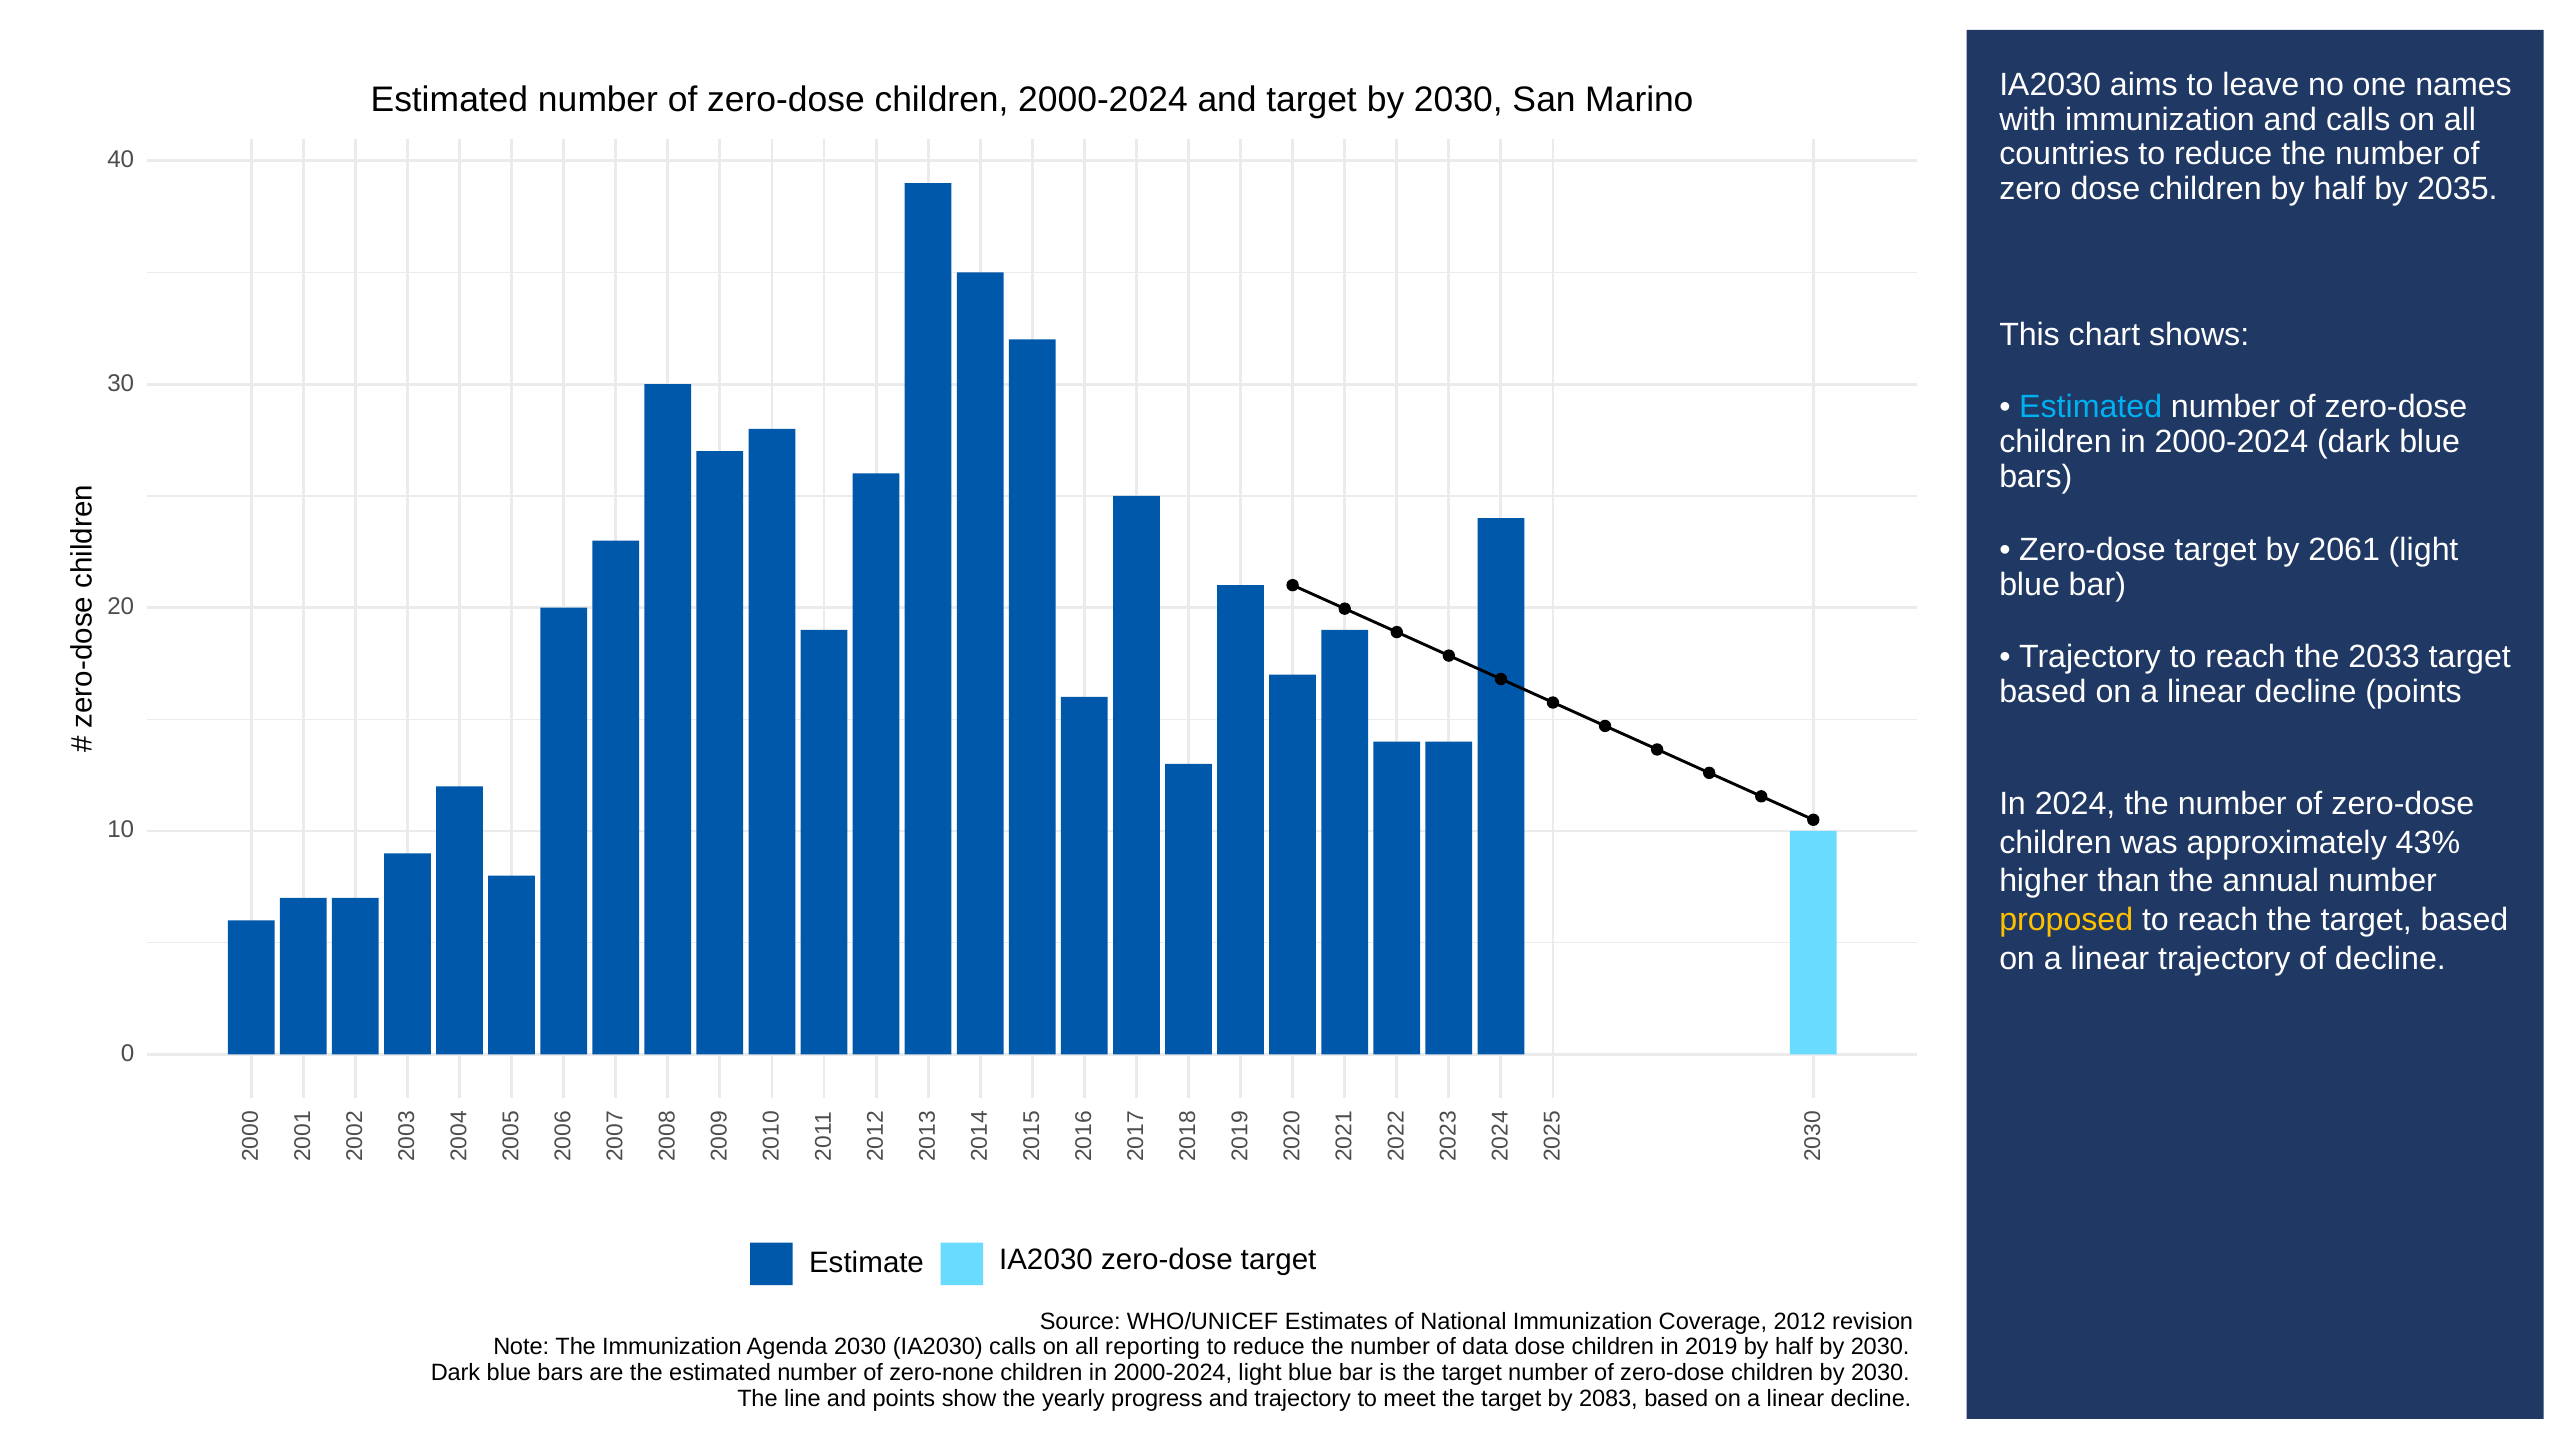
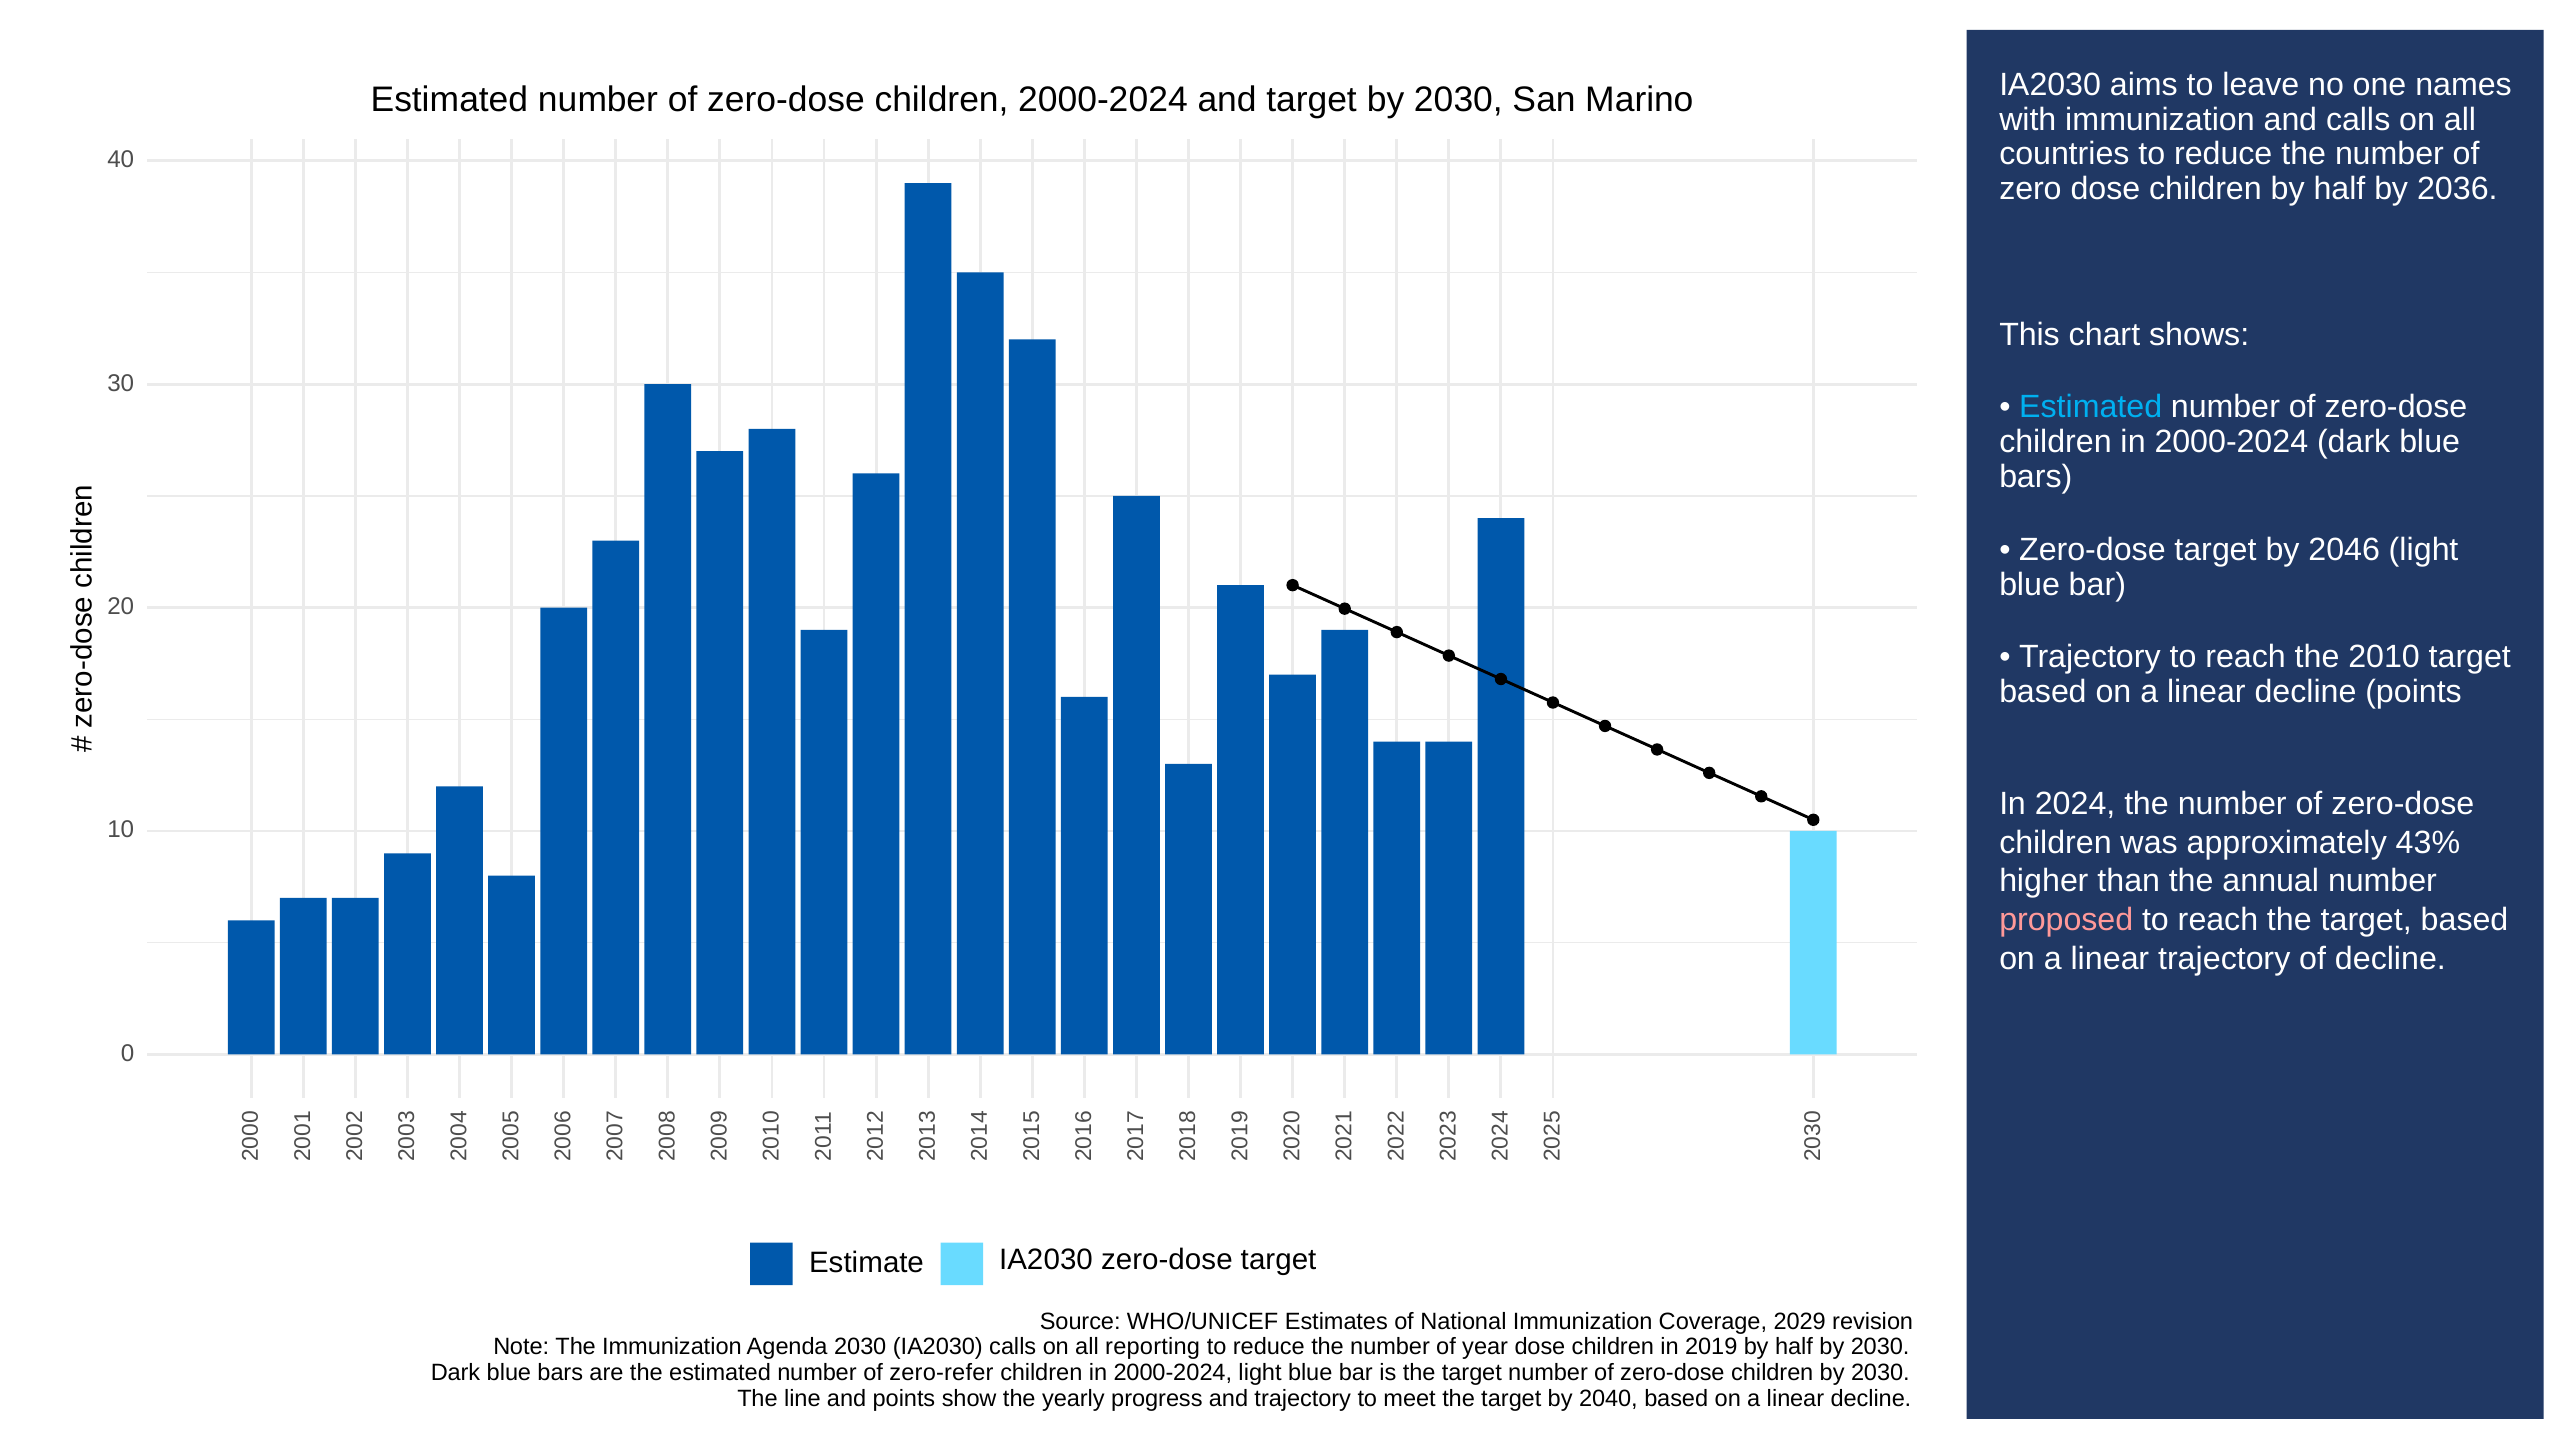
2035: 2035 -> 2036
2061: 2061 -> 2046
2033: 2033 -> 2010
proposed colour: yellow -> pink
2012: 2012 -> 2029
data: data -> year
zero-none: zero-none -> zero-refer
2083: 2083 -> 2040
